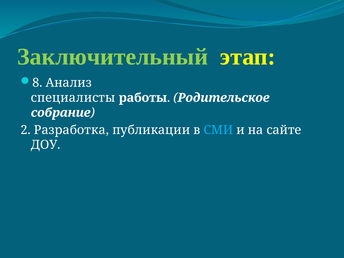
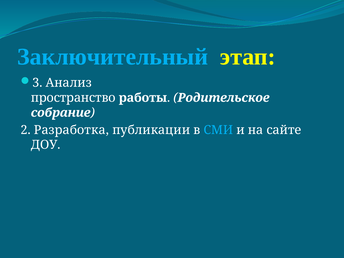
Заключительный colour: light green -> light blue
8: 8 -> 3
специалисты: специалисты -> пространство
